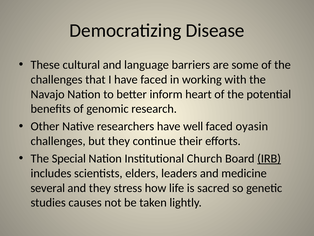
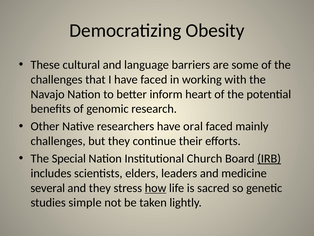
Disease: Disease -> Obesity
well: well -> oral
oyasin: oyasin -> mainly
how underline: none -> present
causes: causes -> simple
